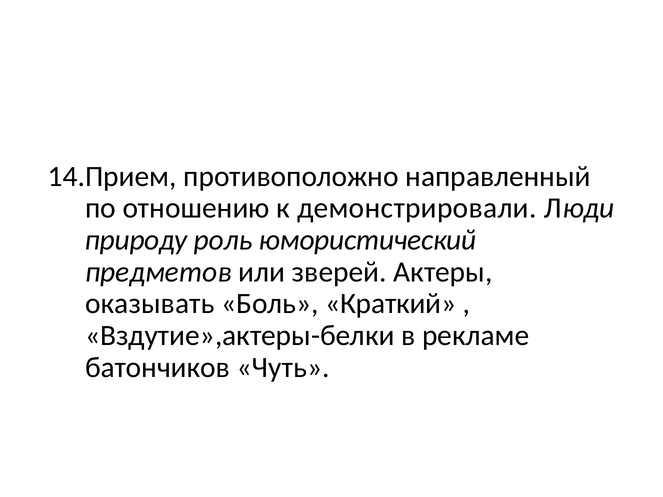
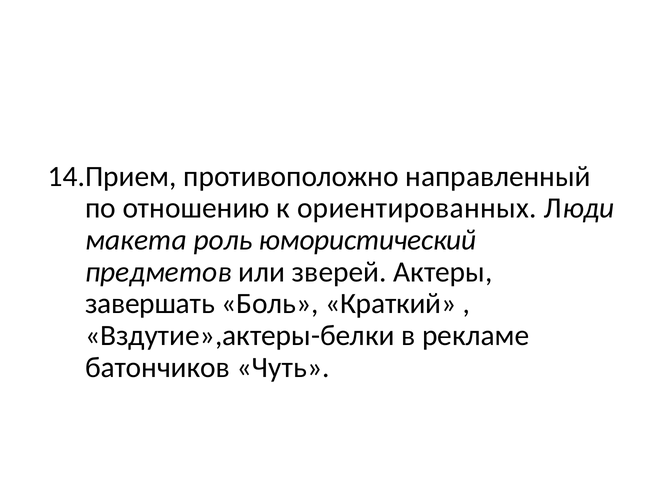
демонстрировали: демонстрировали -> ориентированных
природу: природу -> макета
оказывать: оказывать -> завершать
